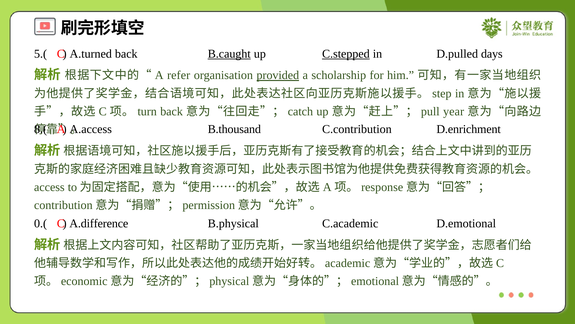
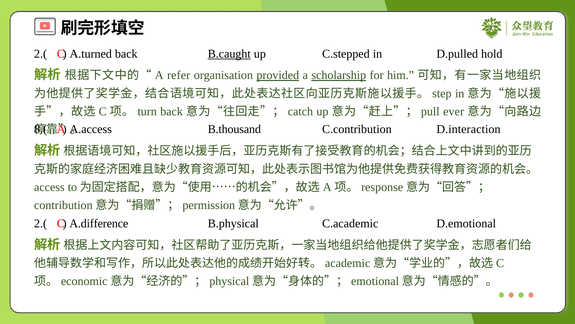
5.( at (41, 54): 5.( -> 2.(
C.stepped underline: present -> none
days: days -> hold
scholarship underline: none -> present
year: year -> ever
D.enrichment: D.enrichment -> D.interaction
0.( at (41, 223): 0.( -> 2.(
